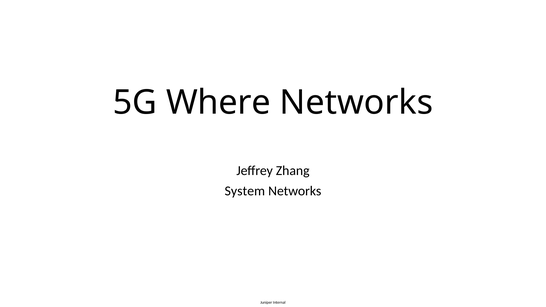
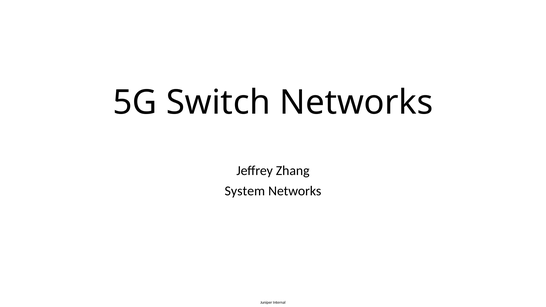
Where: Where -> Switch
